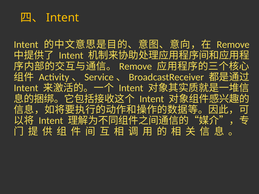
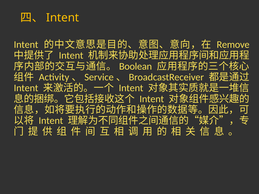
Remove at (136, 66): Remove -> Boolean
